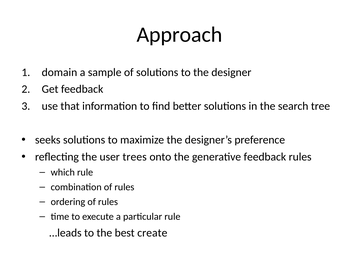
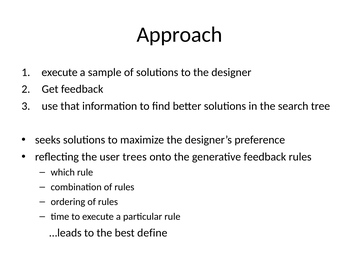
domain at (59, 72): domain -> execute
create: create -> define
